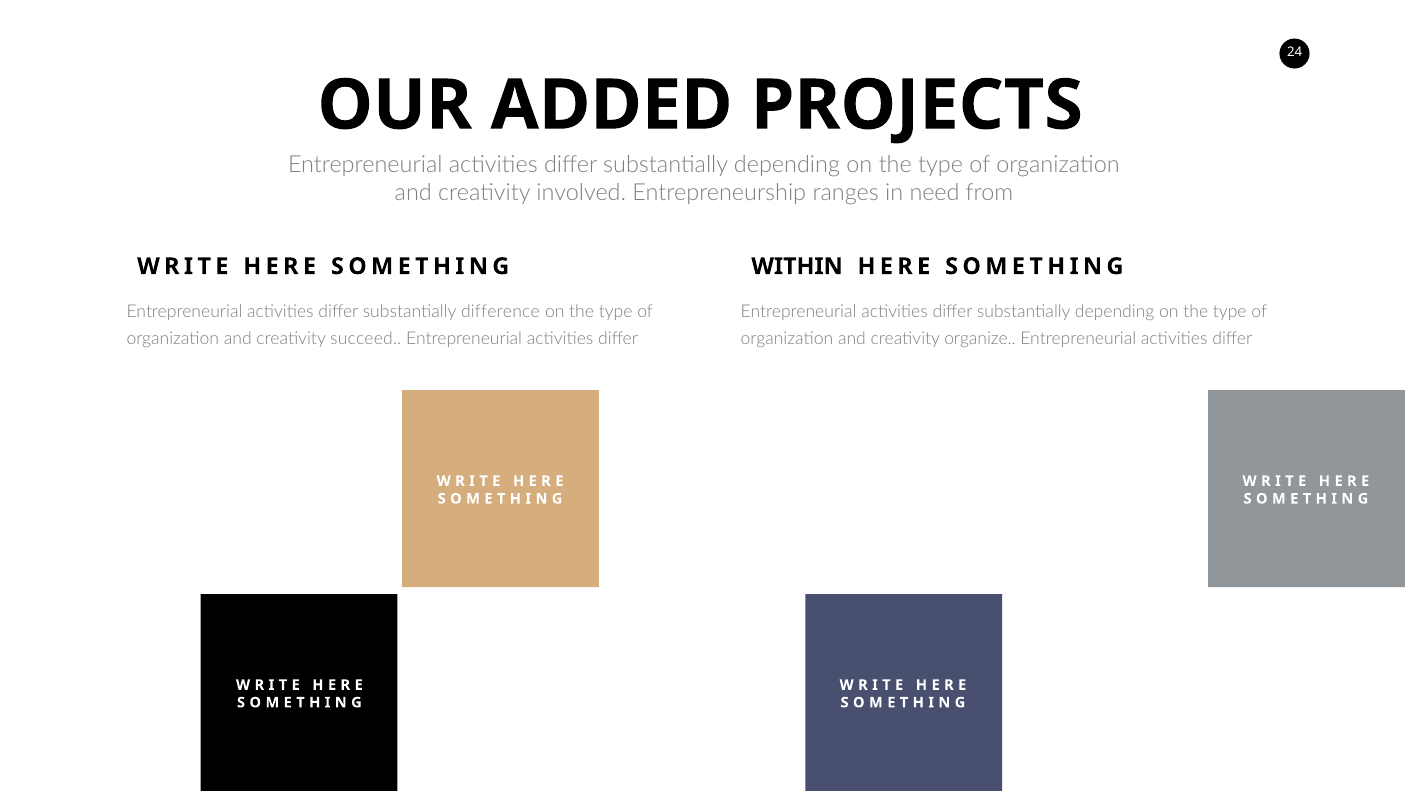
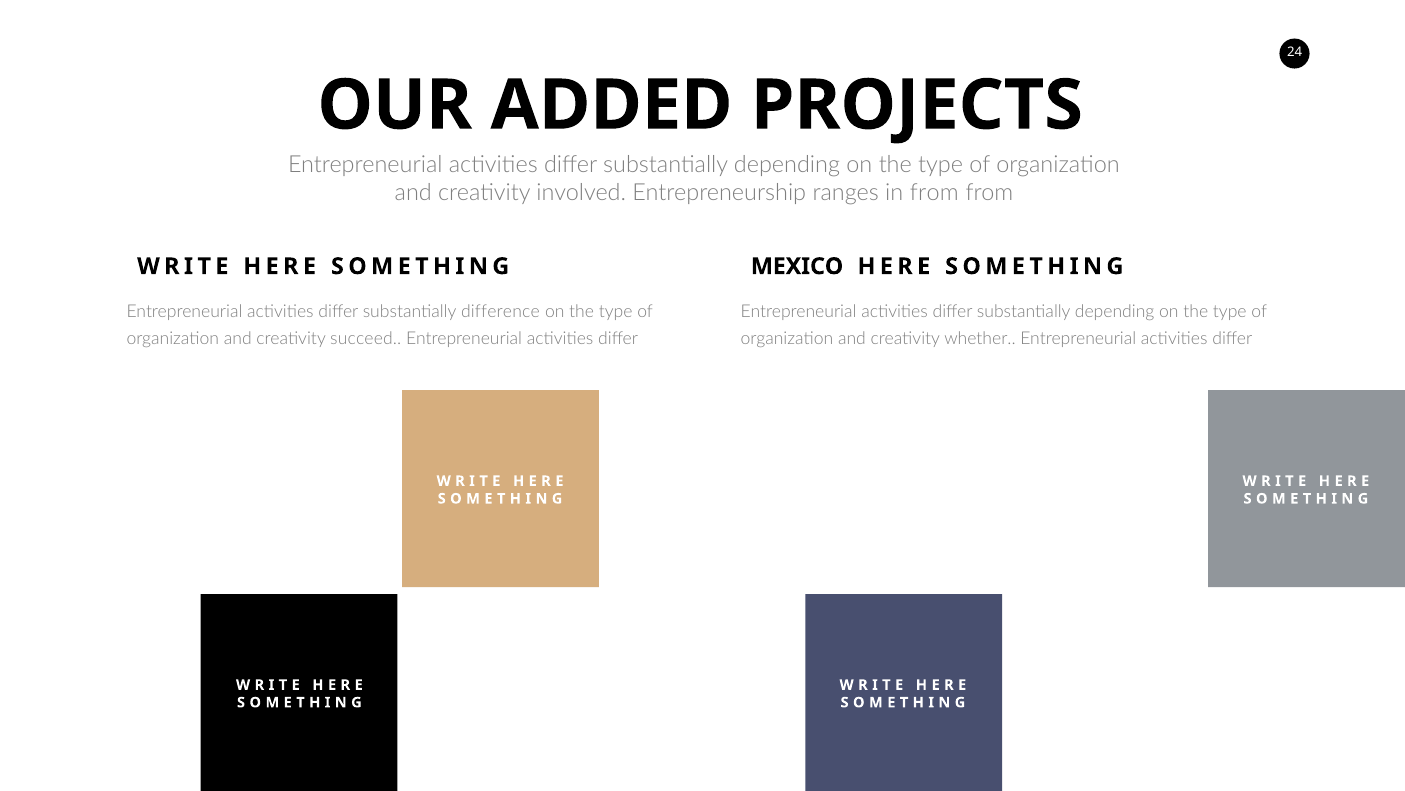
in need: need -> from
WITHIN: WITHIN -> MEXICO
organize: organize -> whether
